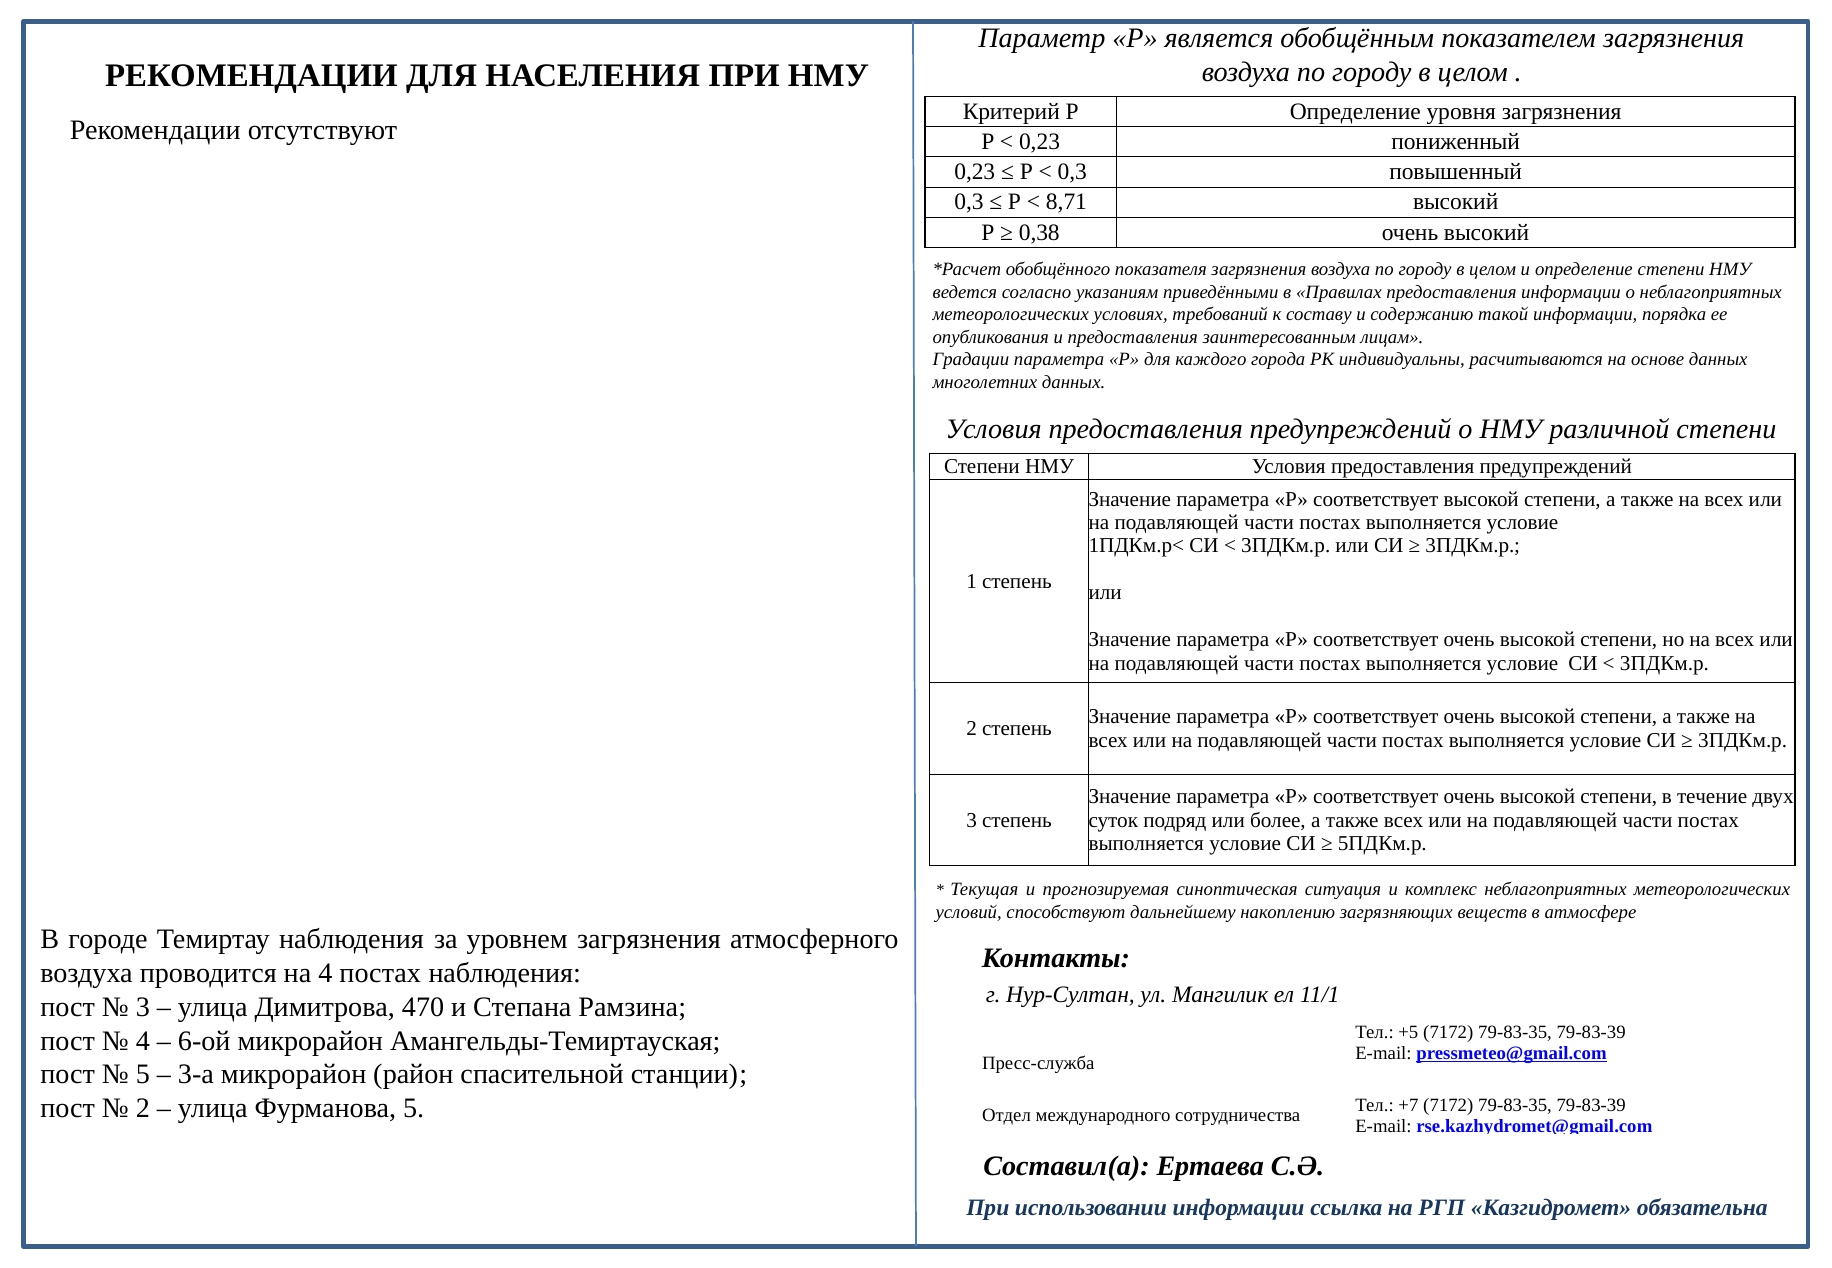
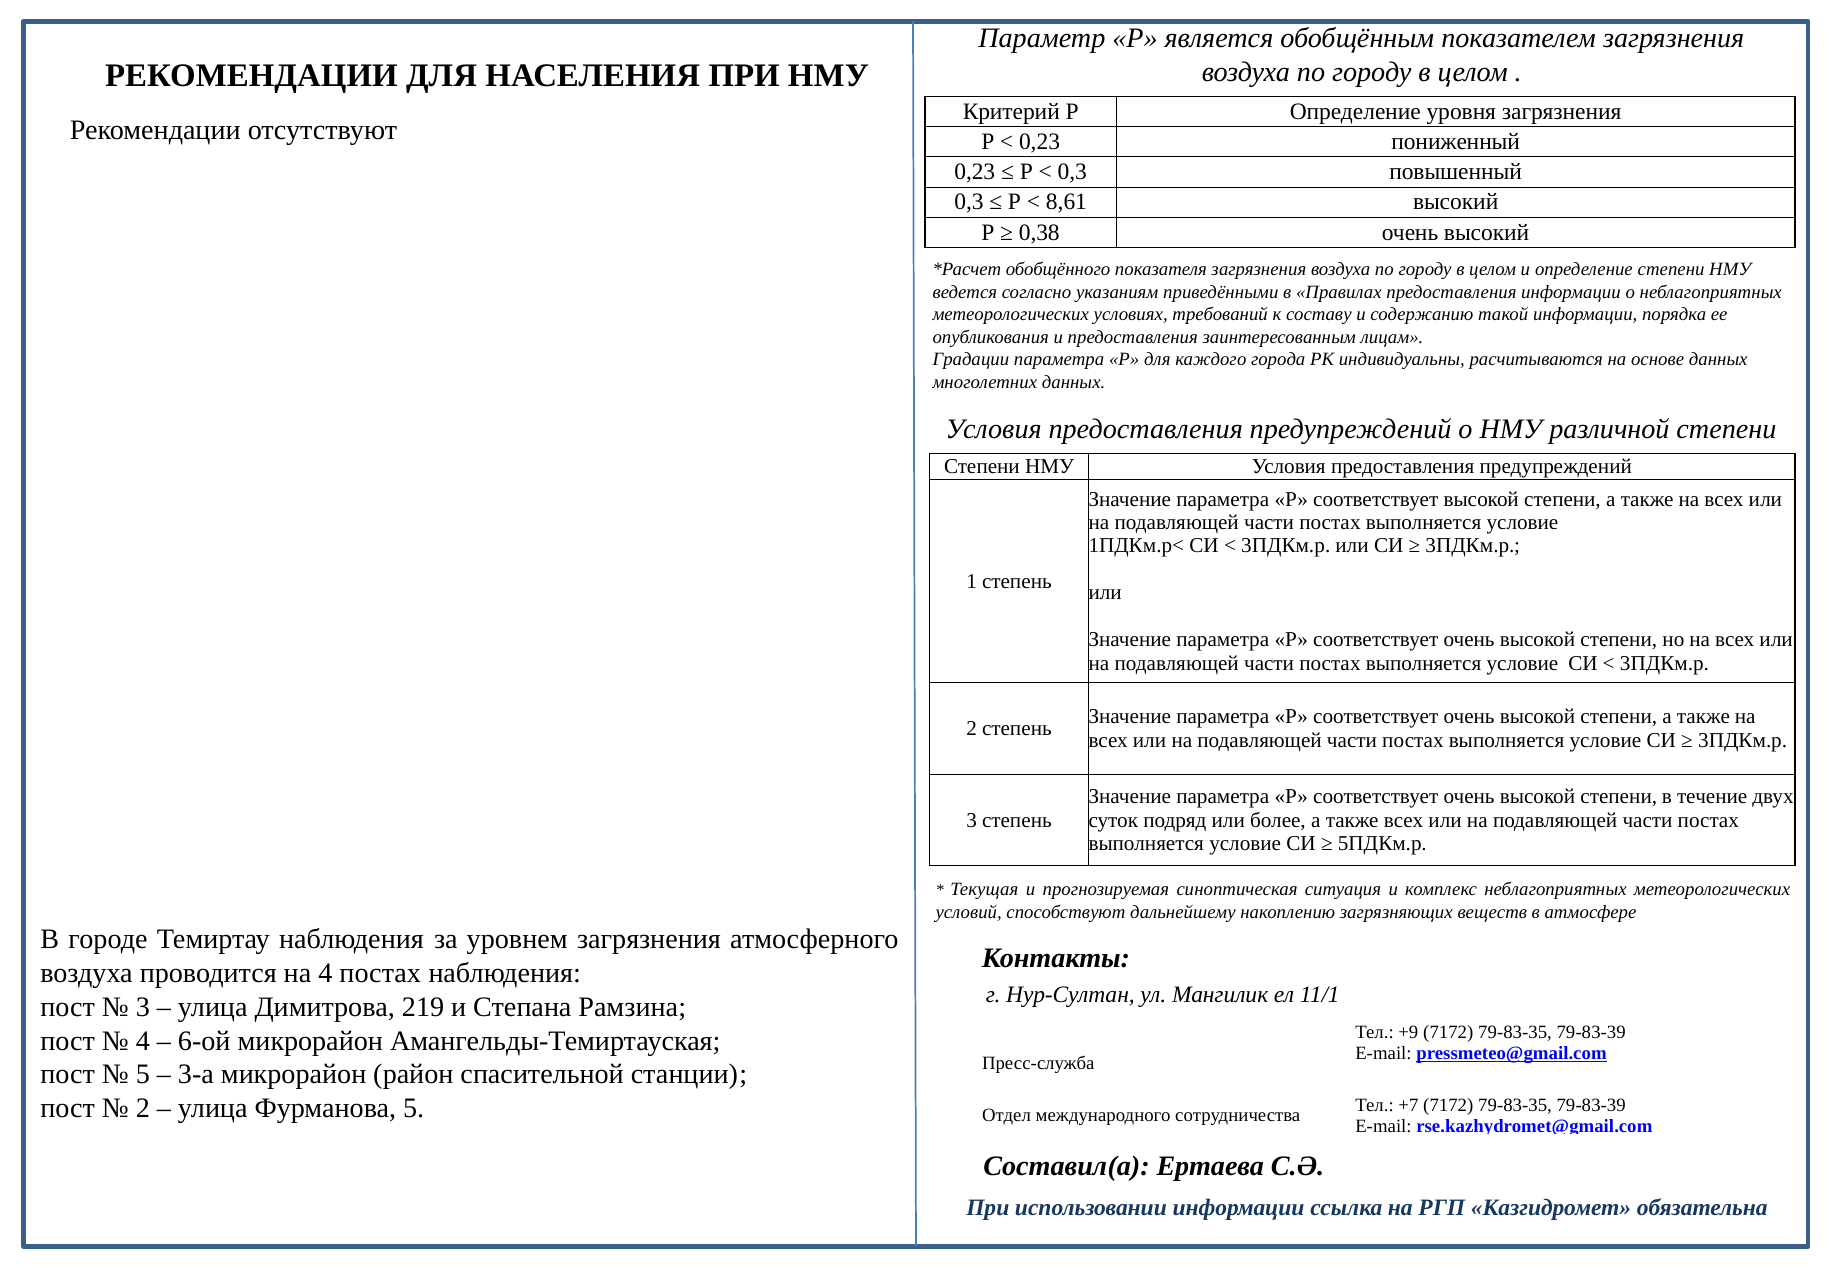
8,71: 8,71 -> 8,61
470: 470 -> 219
+5: +5 -> +9
